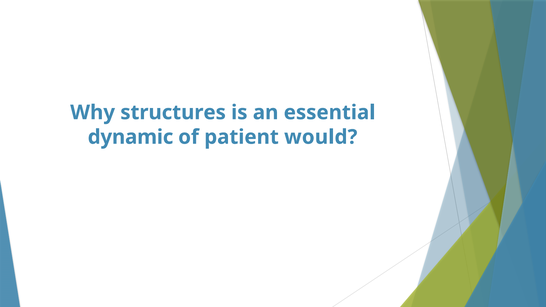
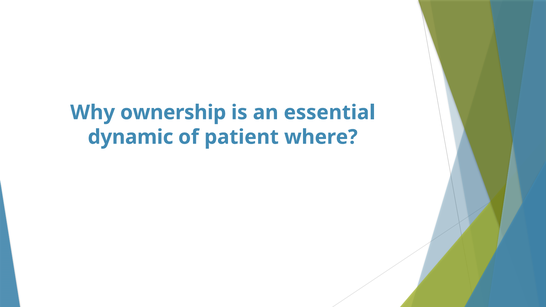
structures: structures -> ownership
would: would -> where
